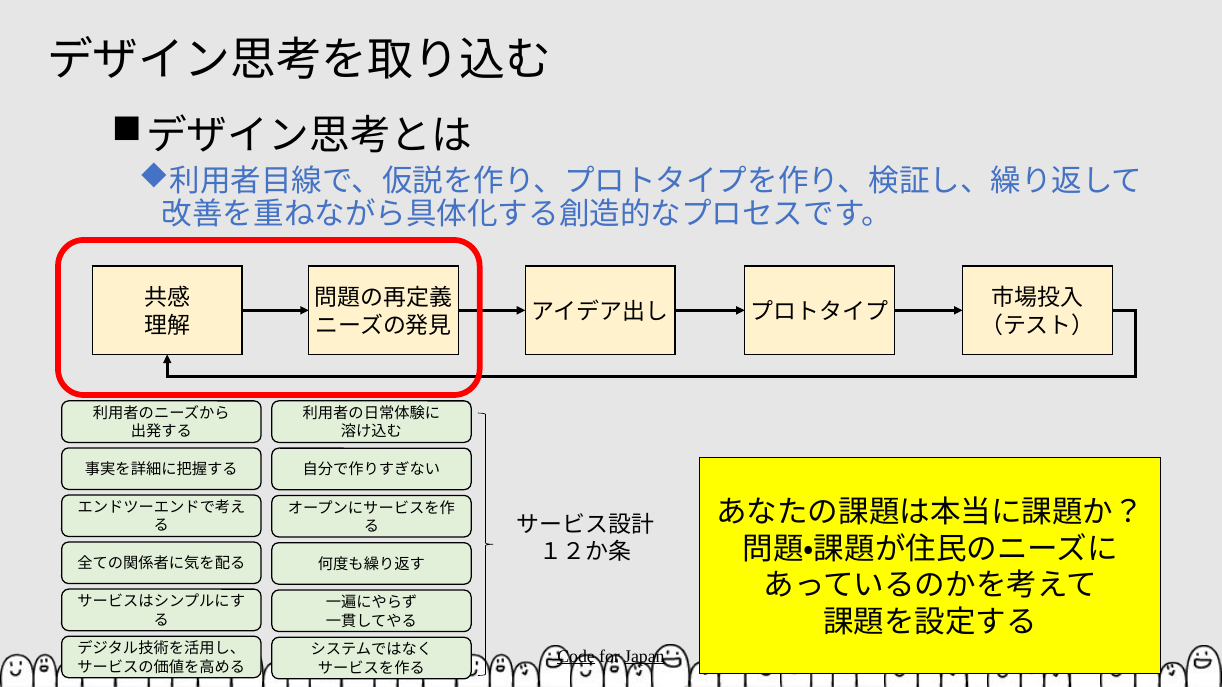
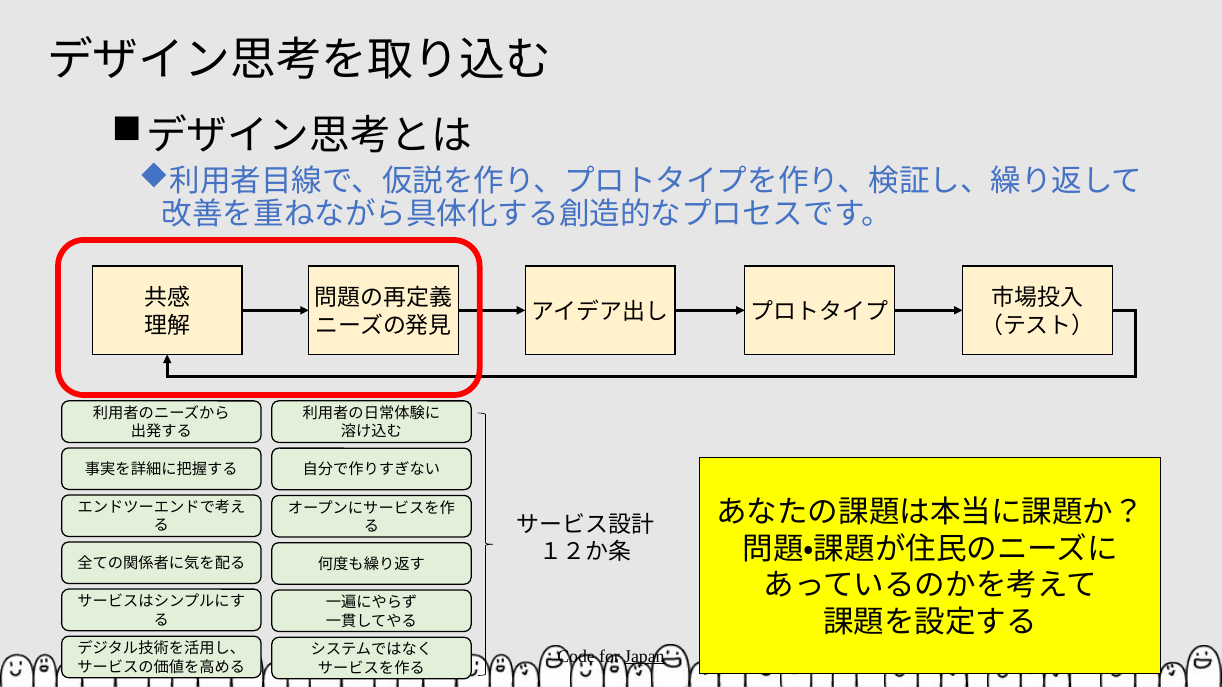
Code underline: present -> none
